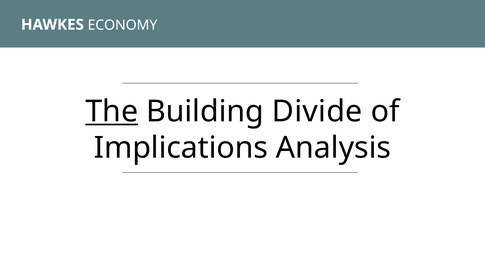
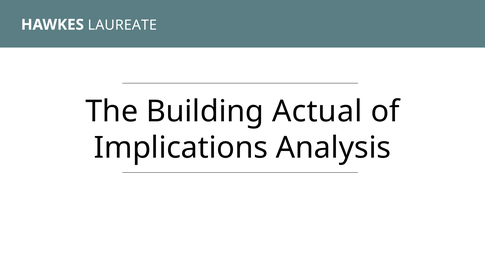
ECONOMY: ECONOMY -> LAUREATE
The underline: present -> none
Divide: Divide -> Actual
